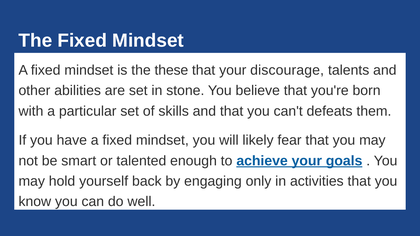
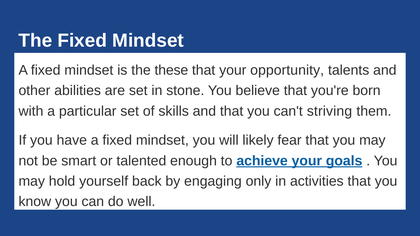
discourage: discourage -> opportunity
defeats: defeats -> striving
